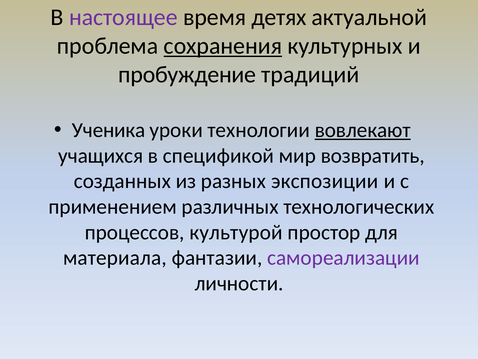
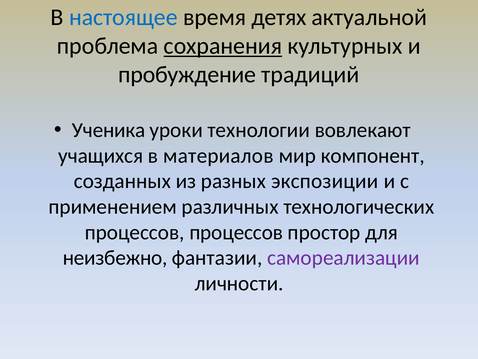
настоящее colour: purple -> blue
вовлекают underline: present -> none
спецификой: спецификой -> материалов
возвратить: возвратить -> компонент
процессов культурой: культурой -> процессов
материала: материала -> неизбежно
